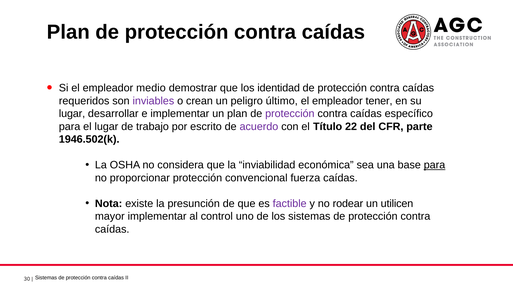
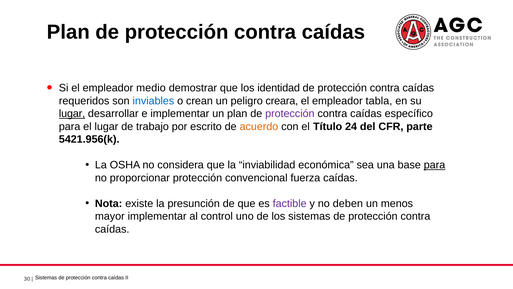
inviables colour: purple -> blue
último: último -> creara
tener: tener -> tabla
lugar at (72, 113) underline: none -> present
acuerdo colour: purple -> orange
22: 22 -> 24
1946.502(k: 1946.502(k -> 5421.956(k
rodear: rodear -> deben
utilicen: utilicen -> menos
